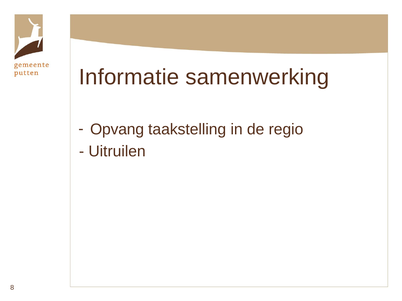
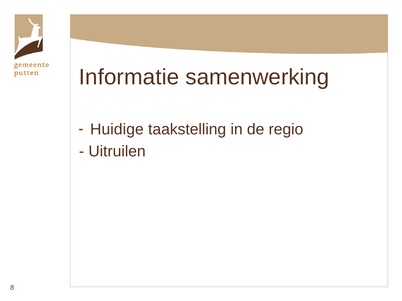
Opvang: Opvang -> Huidige
